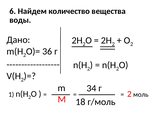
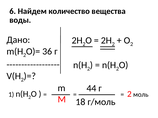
34: 34 -> 44
